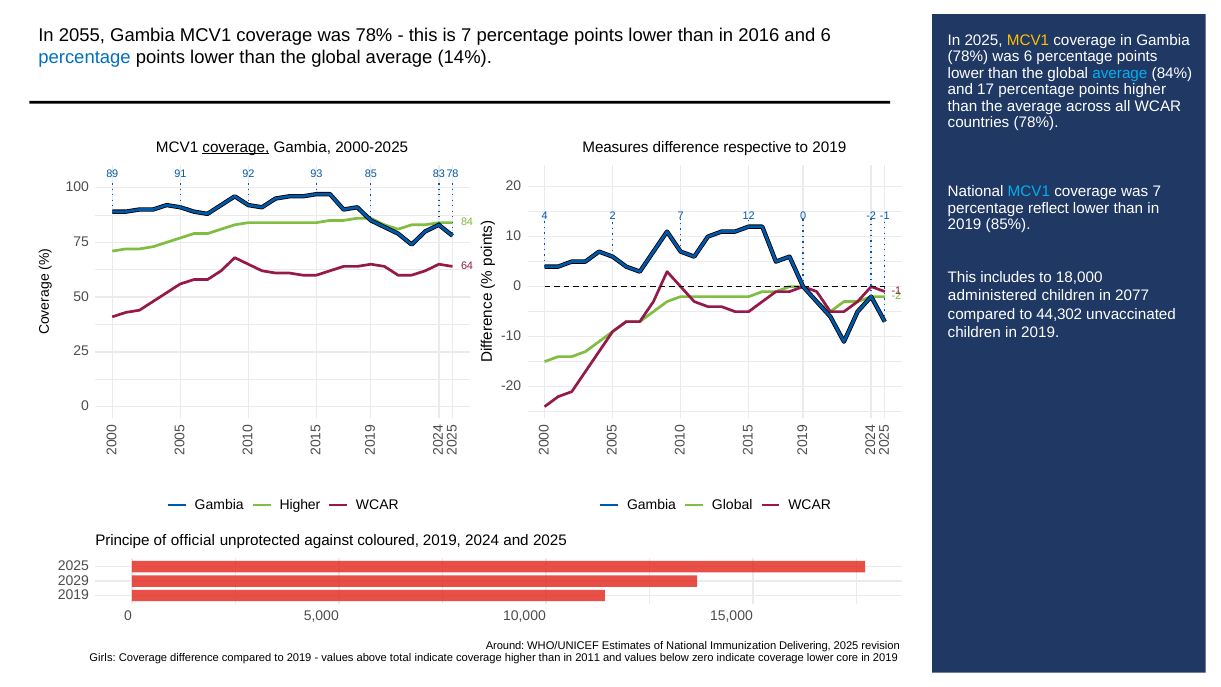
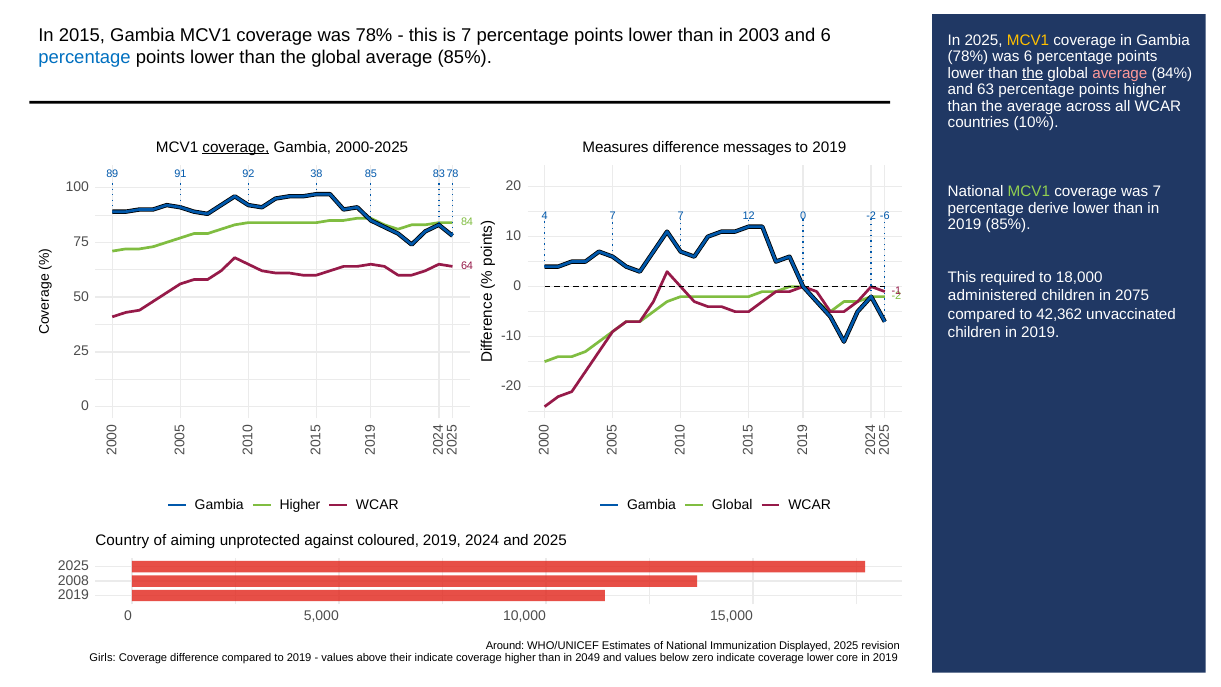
2055: 2055 -> 2015
2016: 2016 -> 2003
average 14%: 14% -> 85%
the at (1033, 73) underline: none -> present
average at (1120, 73) colour: light blue -> pink
17: 17 -> 63
countries 78%: 78% -> 10%
respective: respective -> messages
93: 93 -> 38
MCV1 at (1029, 192) colour: light blue -> light green
reflect: reflect -> derive
2 at (613, 216): 2 -> 7
0 -2 -1: -1 -> -6
includes: includes -> required
2077: 2077 -> 2075
44,302: 44,302 -> 42,362
Principe: Principe -> Country
official: official -> aiming
2029: 2029 -> 2008
Delivering: Delivering -> Displayed
total: total -> their
2011: 2011 -> 2049
